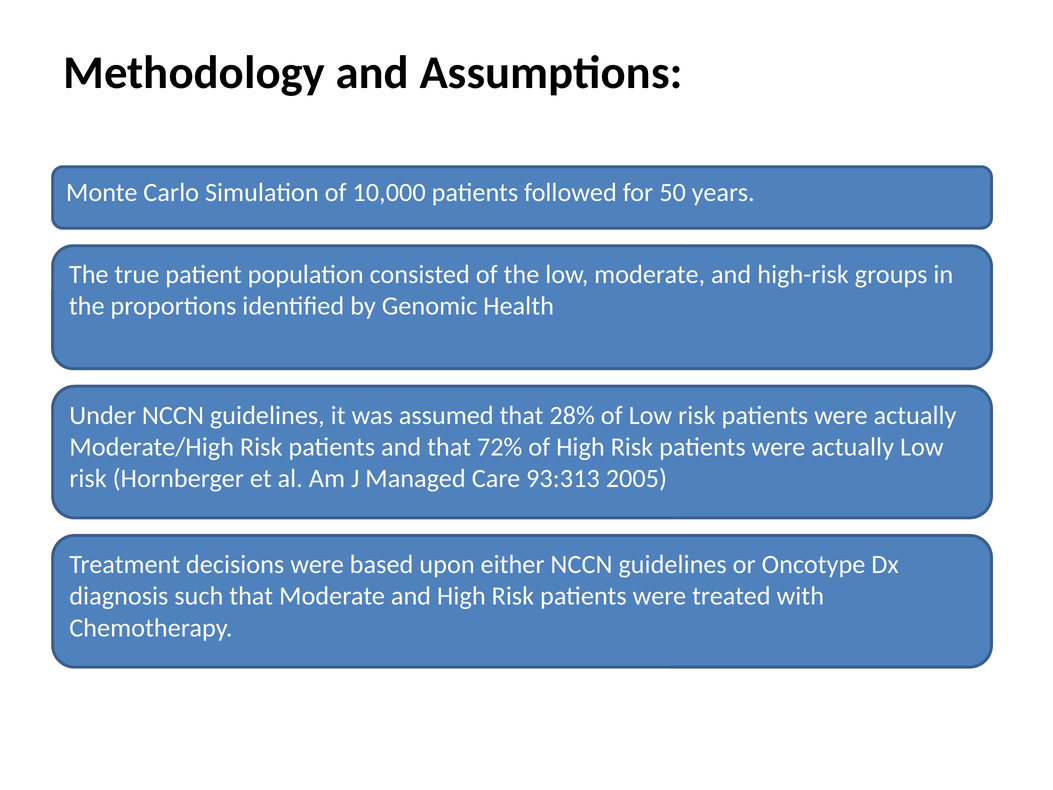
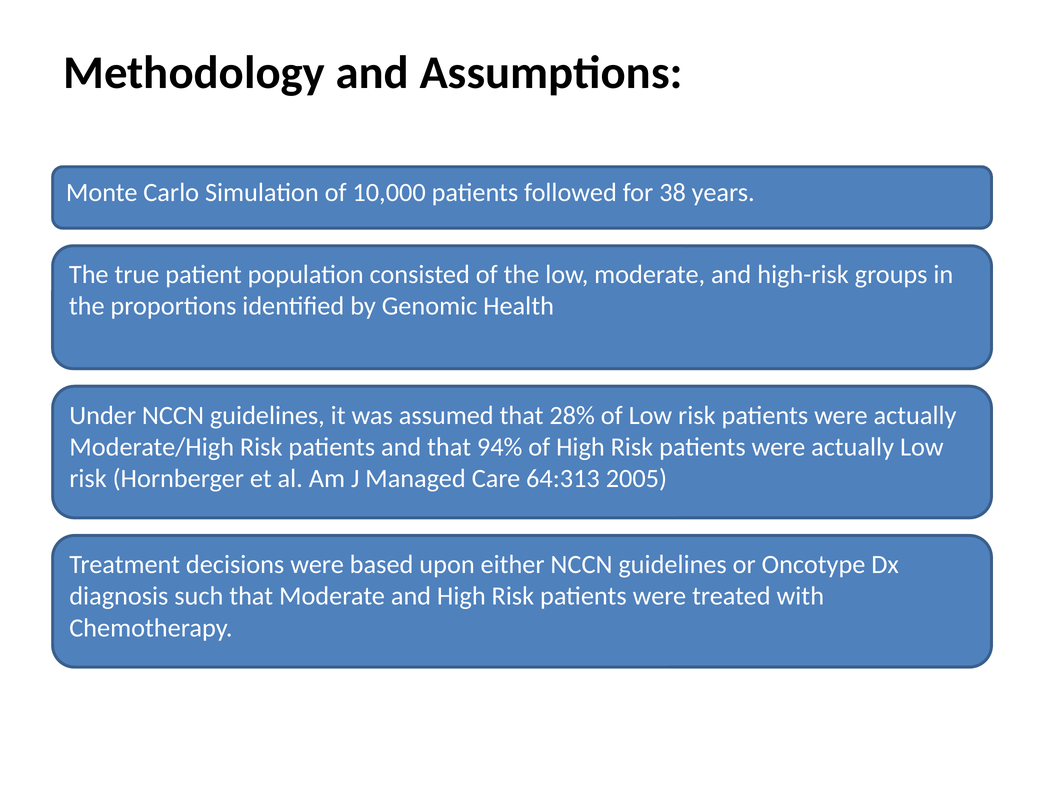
50: 50 -> 38
72%: 72% -> 94%
93:313: 93:313 -> 64:313
